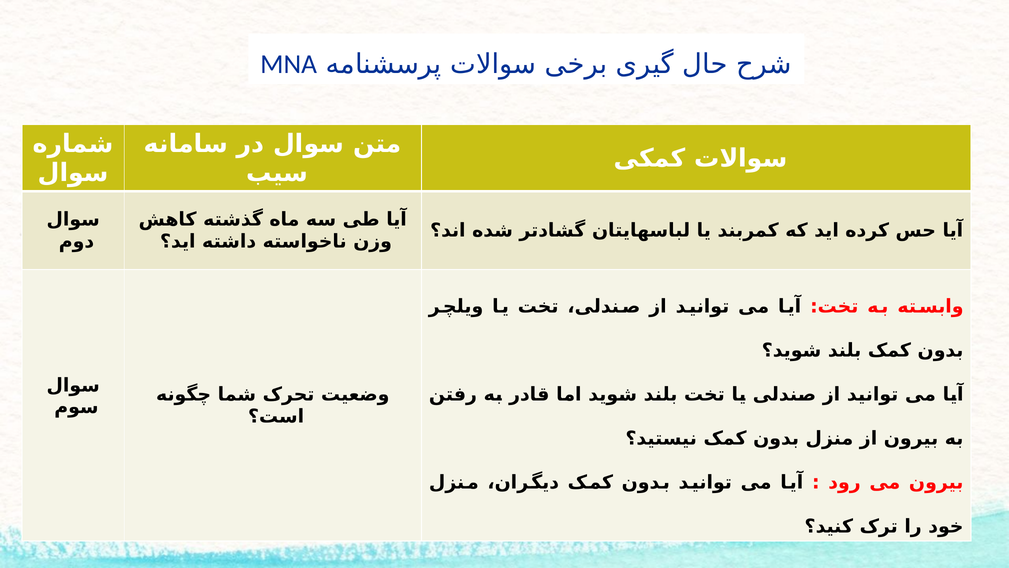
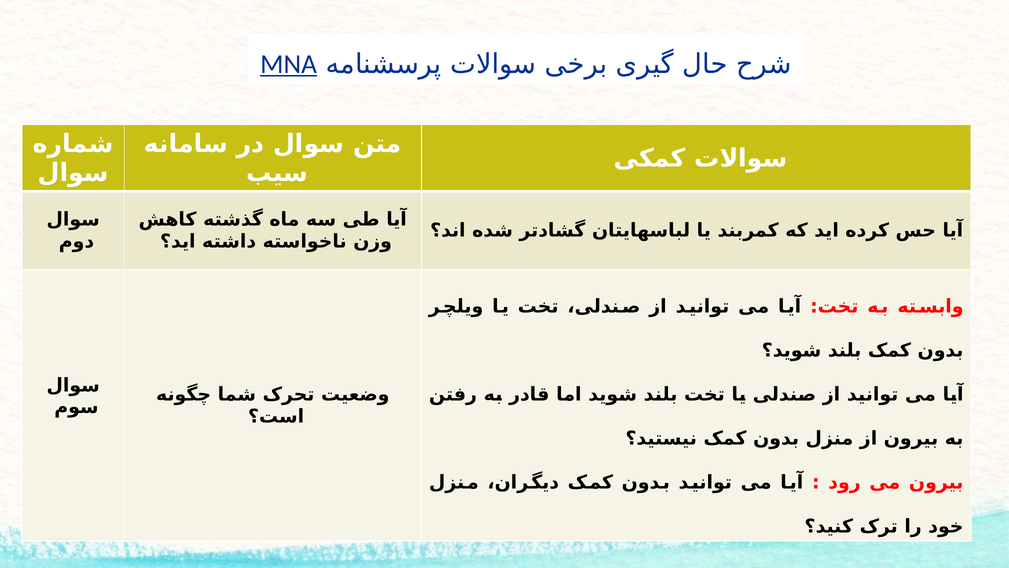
MNA underline: none -> present
